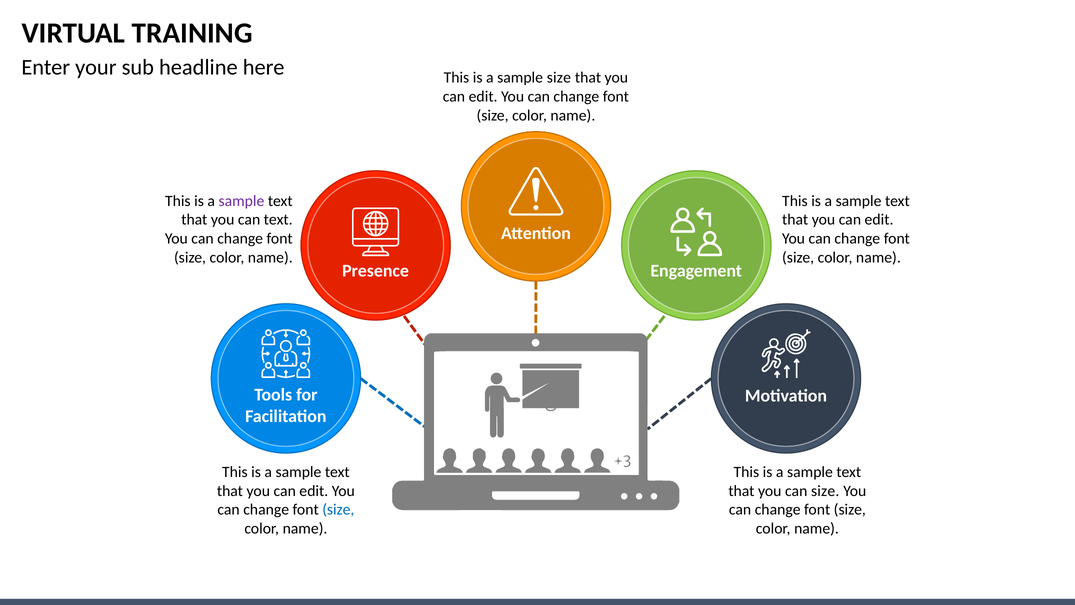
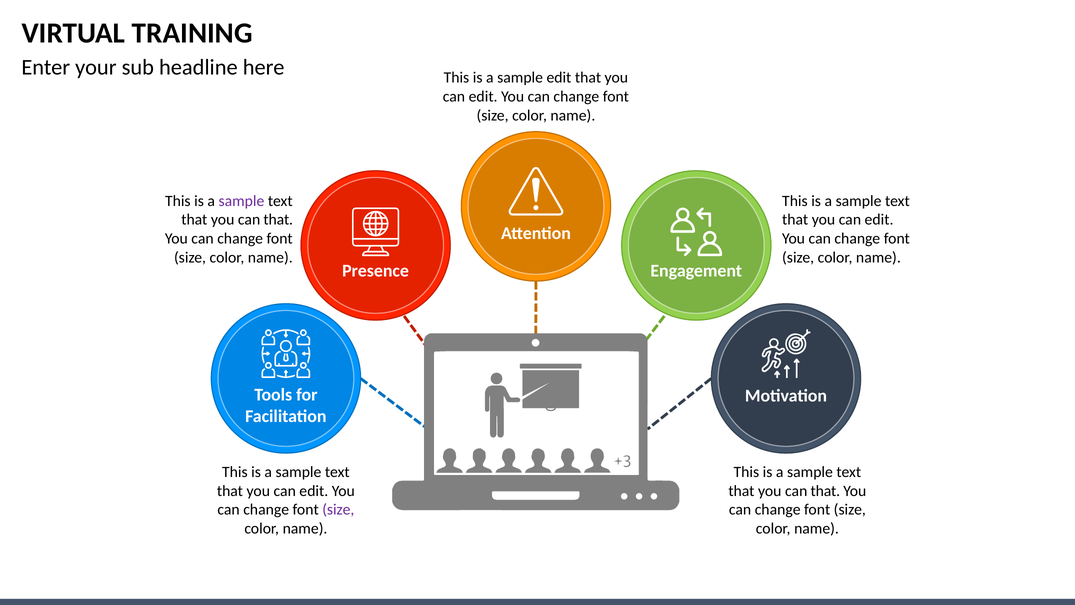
sample size: size -> edit
text at (278, 220): text -> that
size at (825, 491): size -> that
size at (338, 509) colour: blue -> purple
